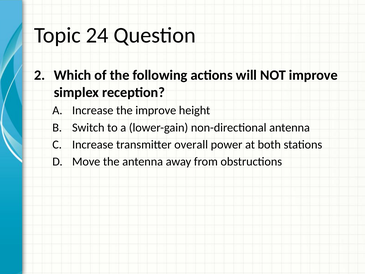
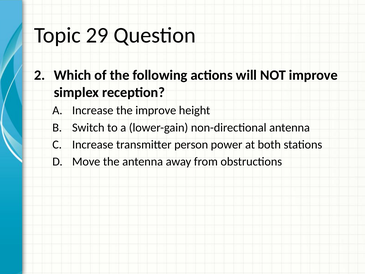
24: 24 -> 29
overall: overall -> person
